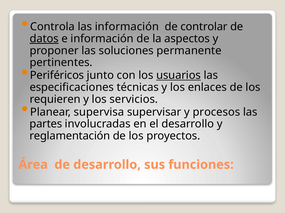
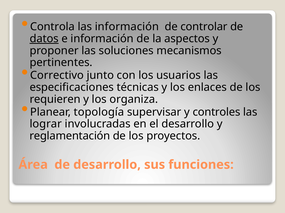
permanente: permanente -> mecanismos
Periféricos: Periféricos -> Correctivo
usuarios underline: present -> none
servicios: servicios -> organiza
supervisa: supervisa -> topología
procesos: procesos -> controles
partes: partes -> lograr
